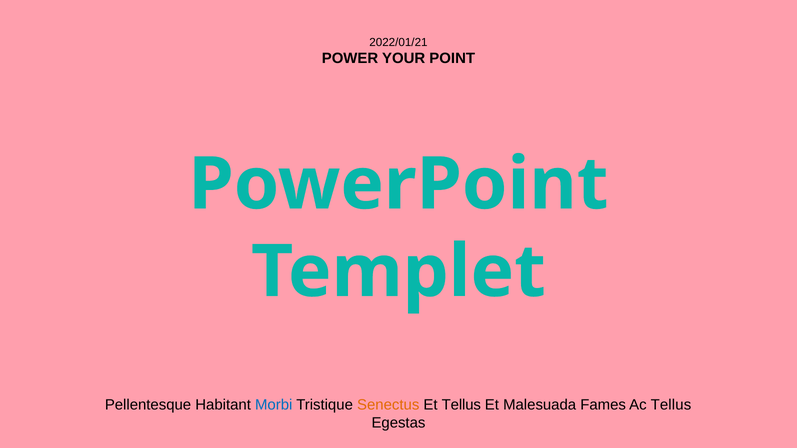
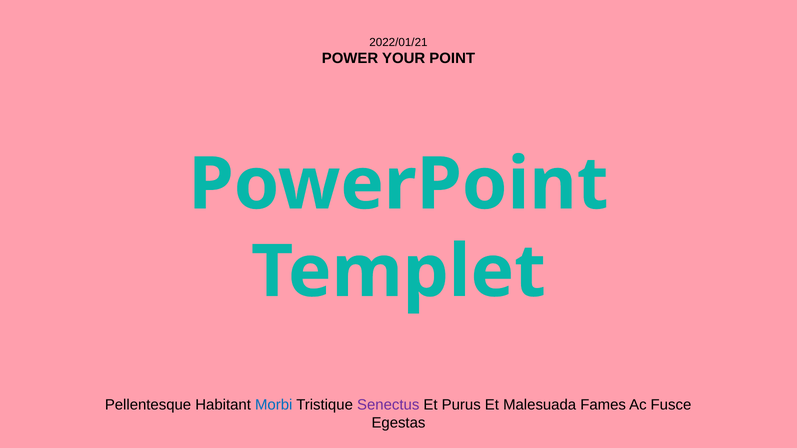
Senectus colour: orange -> purple
Et Tellus: Tellus -> Purus
Ac Tellus: Tellus -> Fusce
